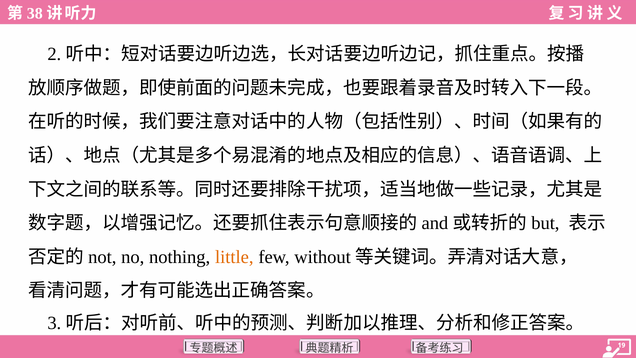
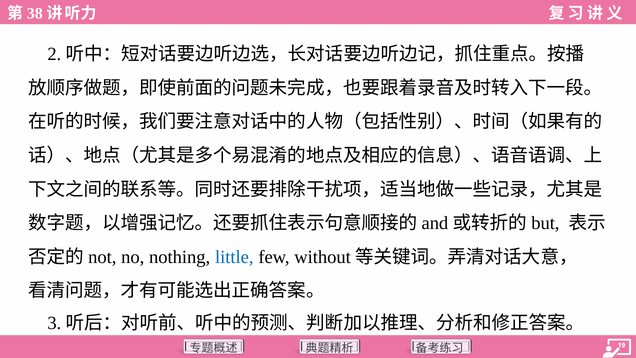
little colour: orange -> blue
